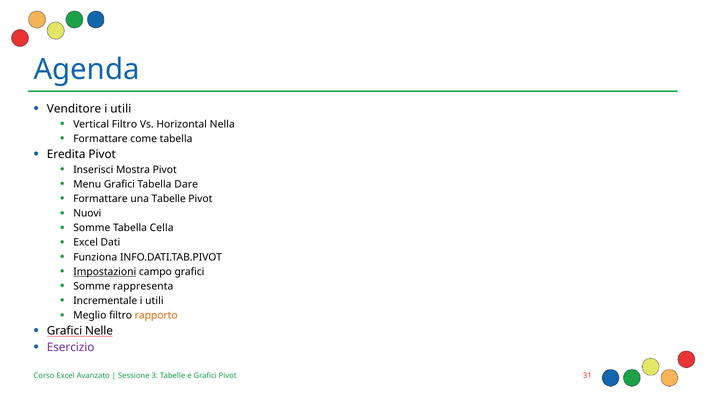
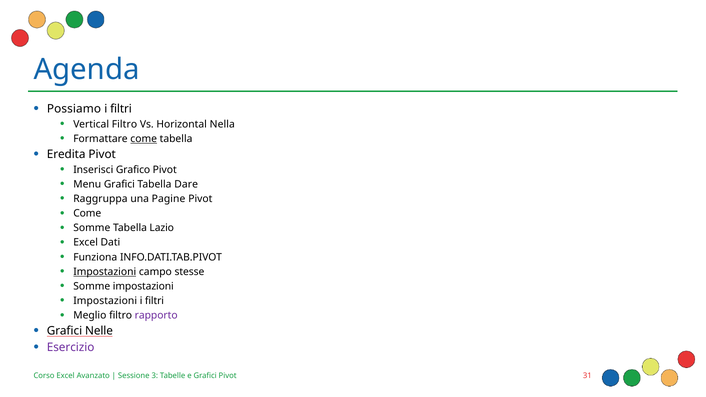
Venditore: Venditore -> Possiamo
utili at (121, 109): utili -> filtri
come at (144, 139) underline: none -> present
Mostra: Mostra -> Grafico
Formattare at (100, 199): Formattare -> Raggruppa
una Tabelle: Tabelle -> Pagine
Nuovi at (87, 214): Nuovi -> Come
Cella: Cella -> Lazio
campo grafici: grafici -> stesse
Somme rappresenta: rappresenta -> impostazioni
Incrementale at (105, 301): Incrementale -> Impostazioni
utili at (154, 301): utili -> filtri
rapporto colour: orange -> purple
